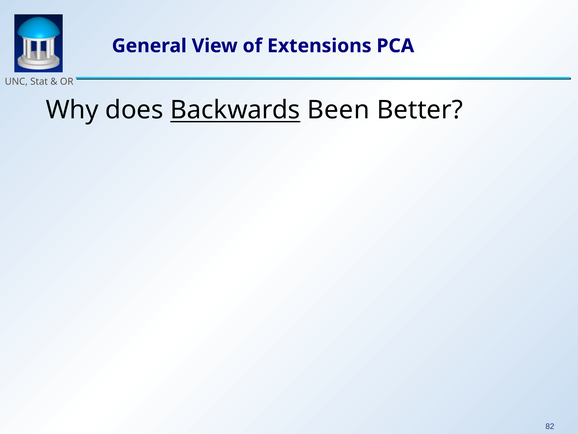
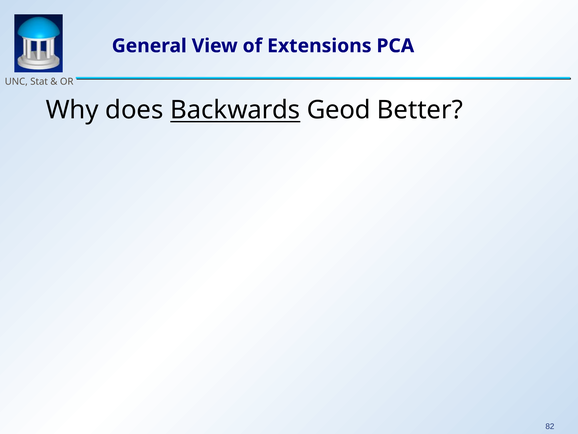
Been: Been -> Geod
